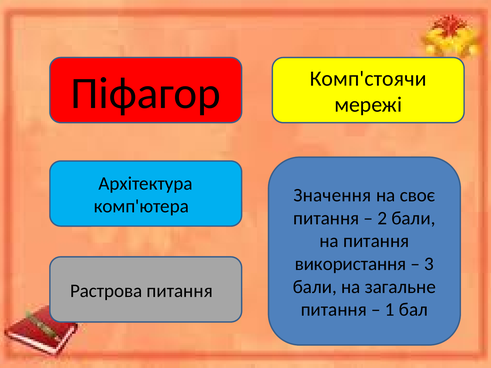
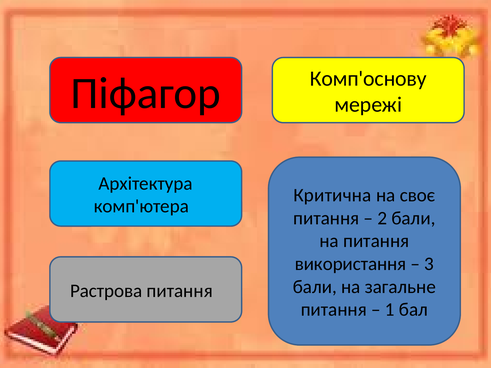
Комп'стоячи: Комп'стоячи -> Комп'основу
Значення: Значення -> Критична
